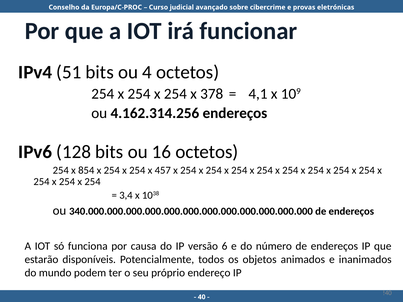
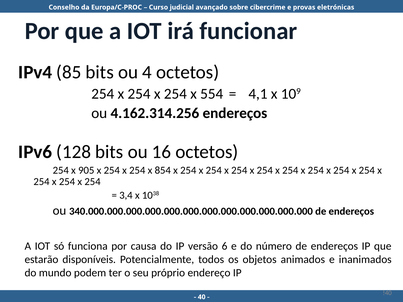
51: 51 -> 85
378: 378 -> 554
854: 854 -> 905
457: 457 -> 854
